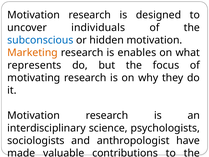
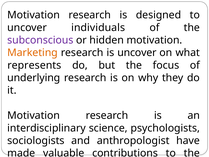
subconscious colour: blue -> purple
is enables: enables -> uncover
motivating: motivating -> underlying
